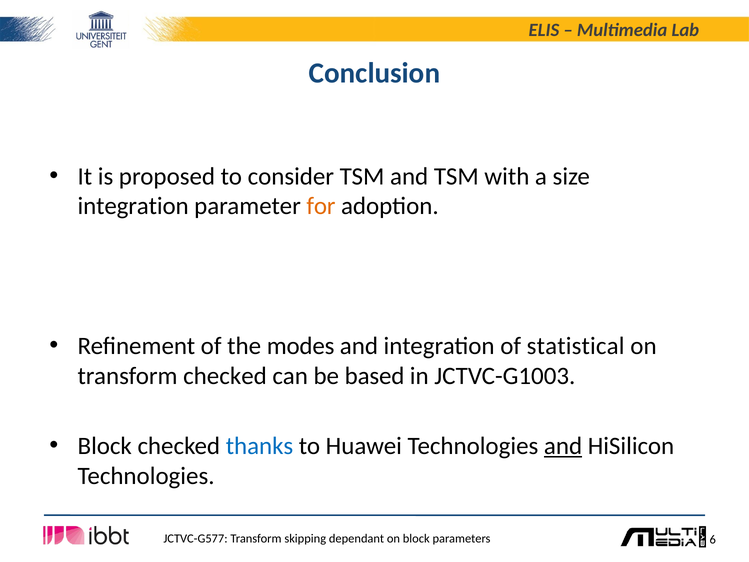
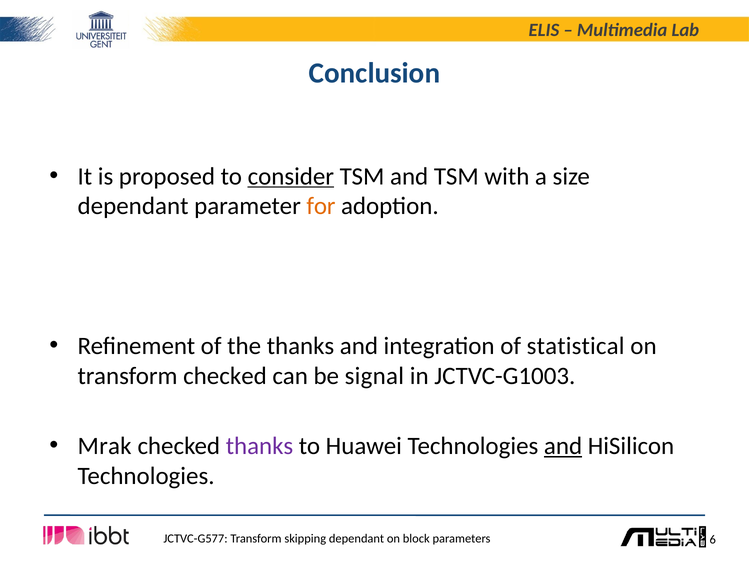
consider underline: none -> present
integration at (133, 206): integration -> dependant
the modes: modes -> thanks
based: based -> signal
Block at (105, 446): Block -> Mrak
thanks at (260, 446) colour: blue -> purple
